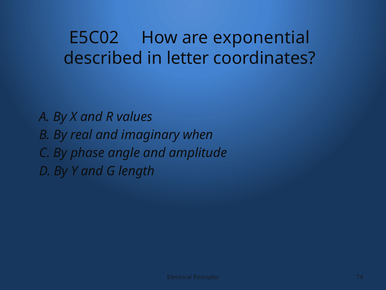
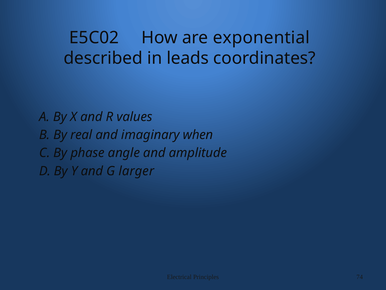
letter: letter -> leads
length: length -> larger
